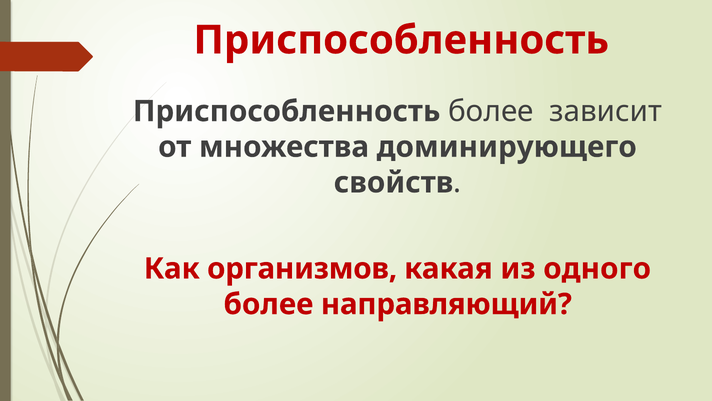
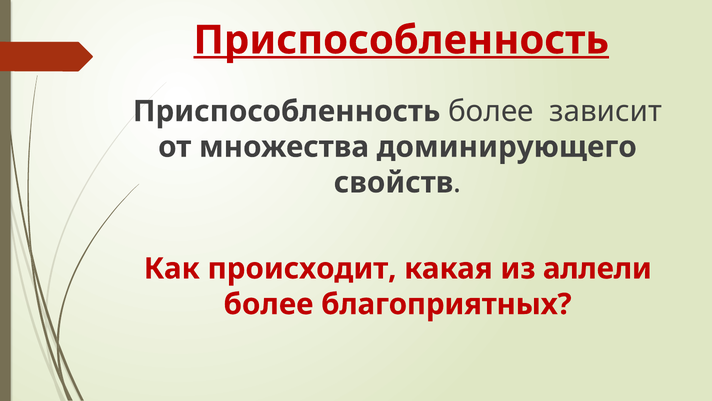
Приспособленность at (401, 40) underline: none -> present
организмов: организмов -> происходит
одного: одного -> аллели
направляющий: направляющий -> благоприятных
